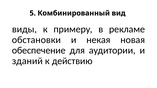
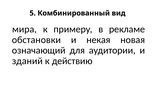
виды: виды -> мира
обеспечение: обеспечение -> означающий
